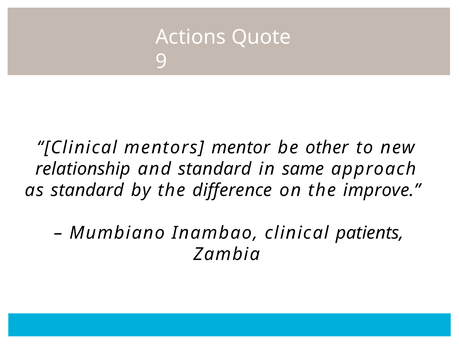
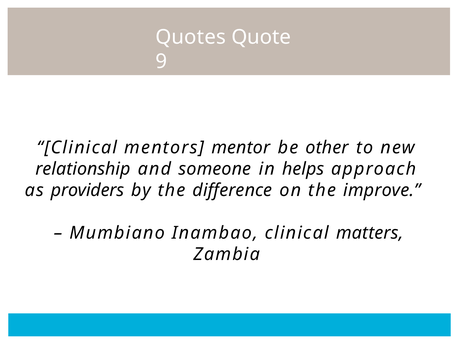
Actions: Actions -> Quotes
and standard: standard -> someone
same: same -> helps
as standard: standard -> providers
patients: patients -> matters
